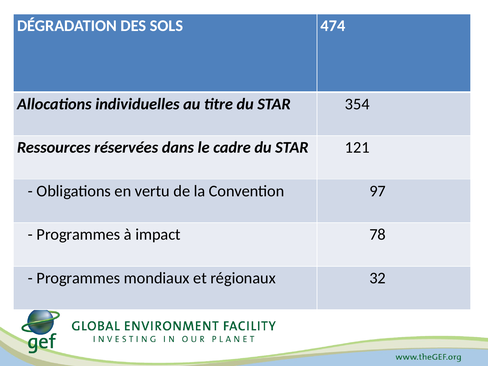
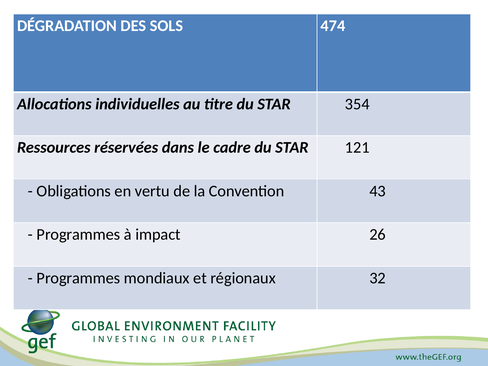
97: 97 -> 43
78: 78 -> 26
